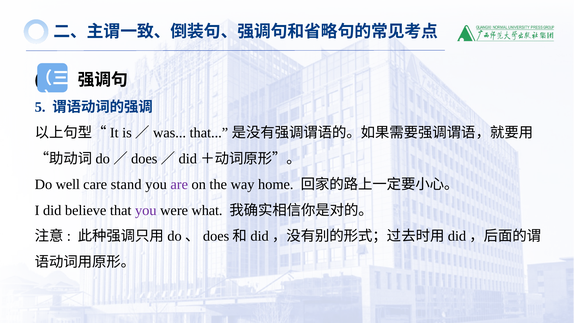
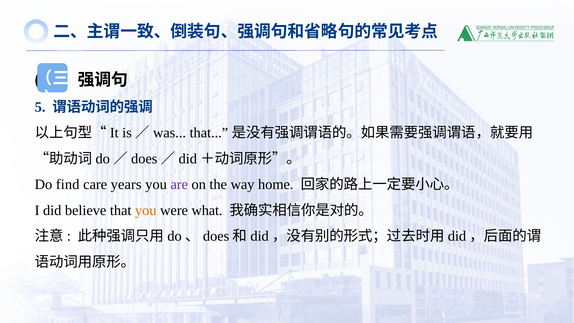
well: well -> find
stand: stand -> years
you at (146, 210) colour: purple -> orange
